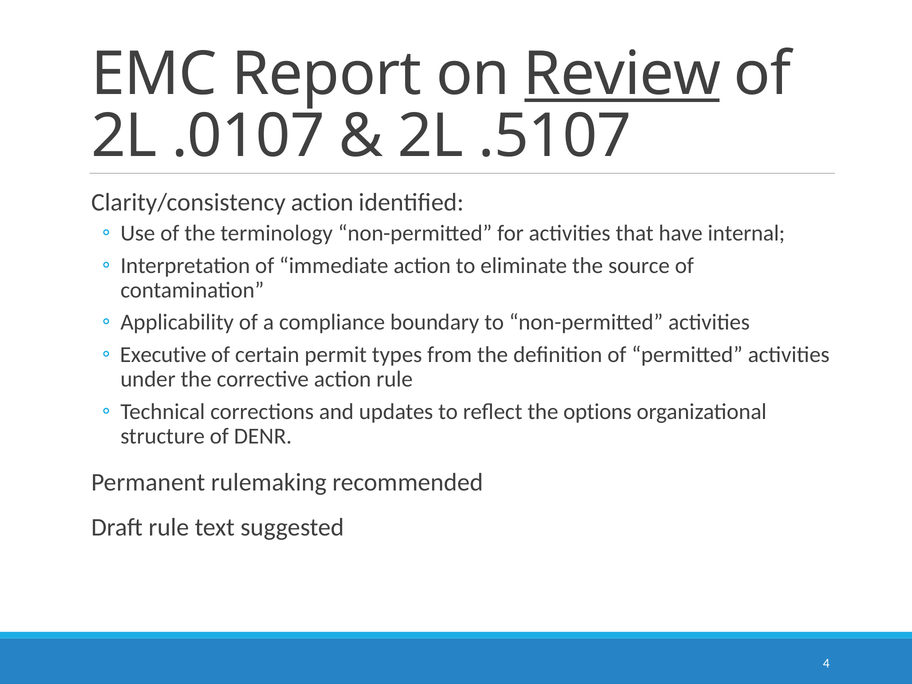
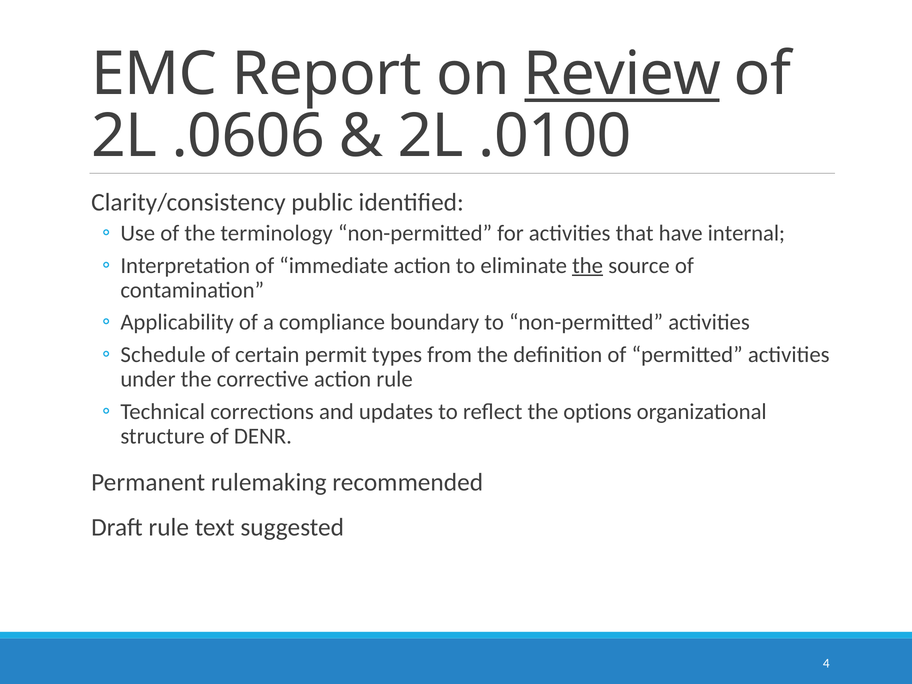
.0107: .0107 -> .0606
.5107: .5107 -> .0100
Clarity/consistency action: action -> public
the at (588, 266) underline: none -> present
Executive: Executive -> Schedule
